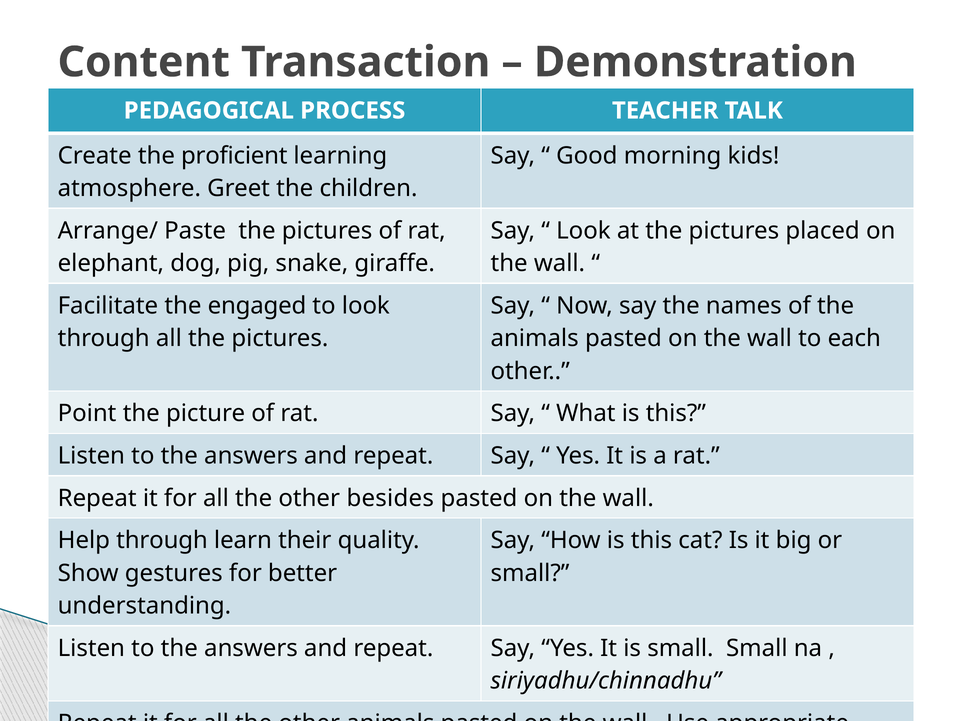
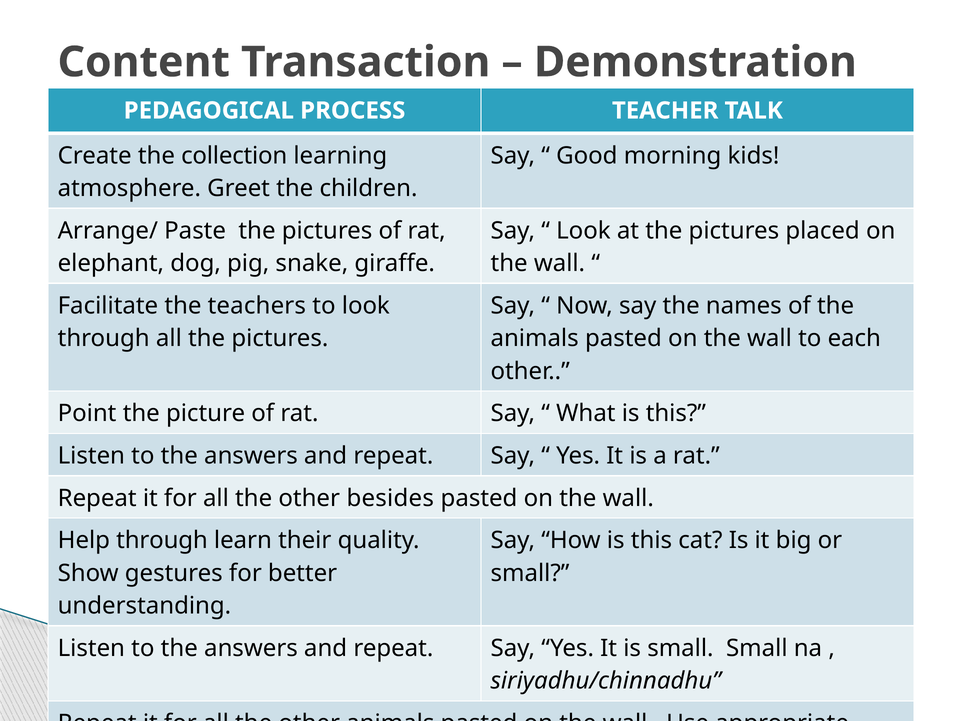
proficient: proficient -> collection
engaged: engaged -> teachers
